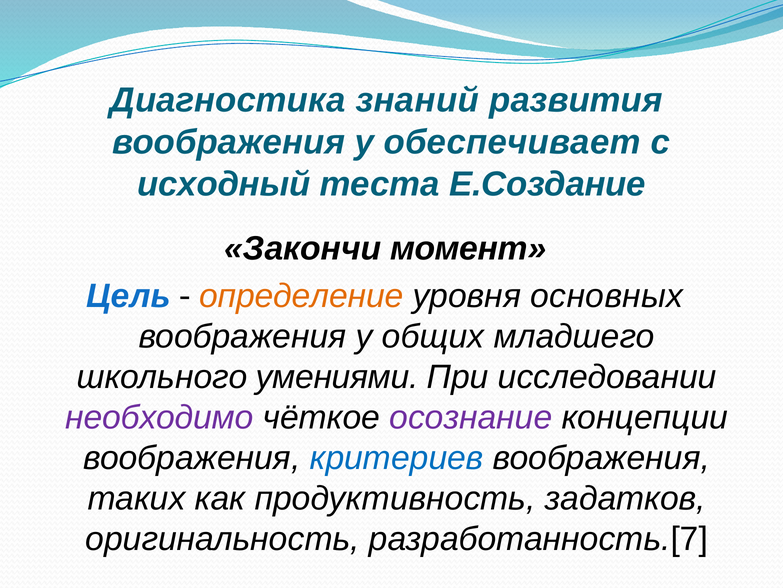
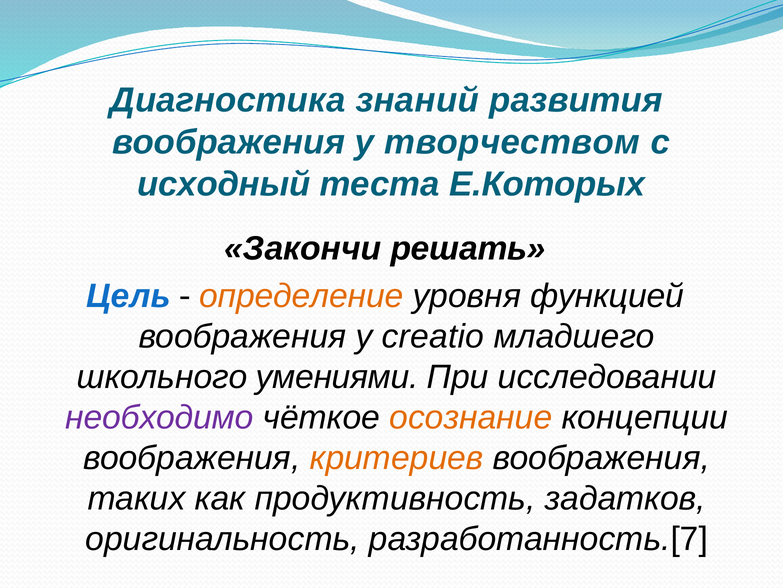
обеспечивает: обеспечивает -> творчеством
Е.Создание: Е.Создание -> Е.Которых
момент: момент -> решать
основных: основных -> функцией
общих: общих -> creatio
осознание colour: purple -> orange
критериев colour: blue -> orange
